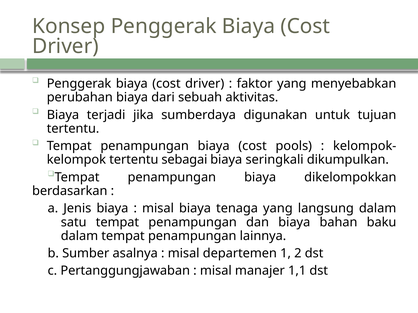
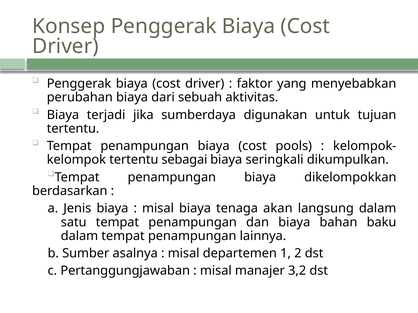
tenaga yang: yang -> akan
1,1: 1,1 -> 3,2
